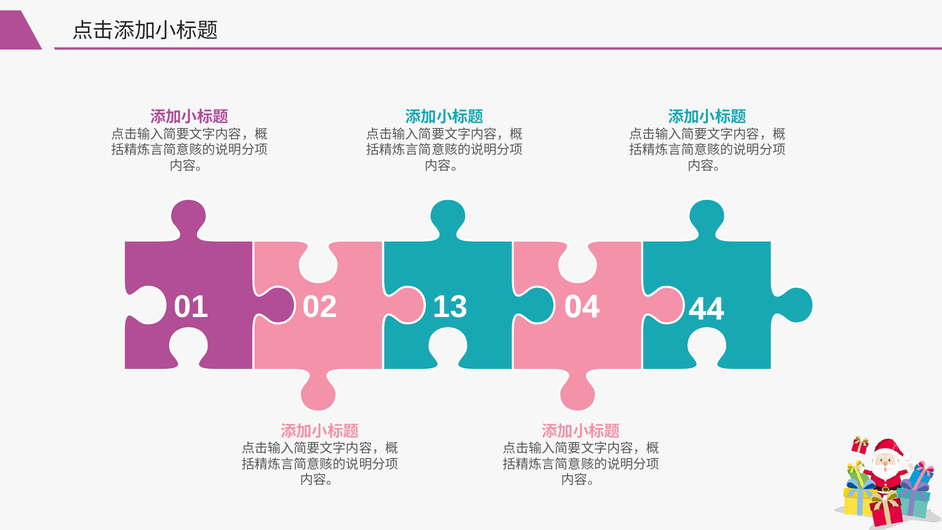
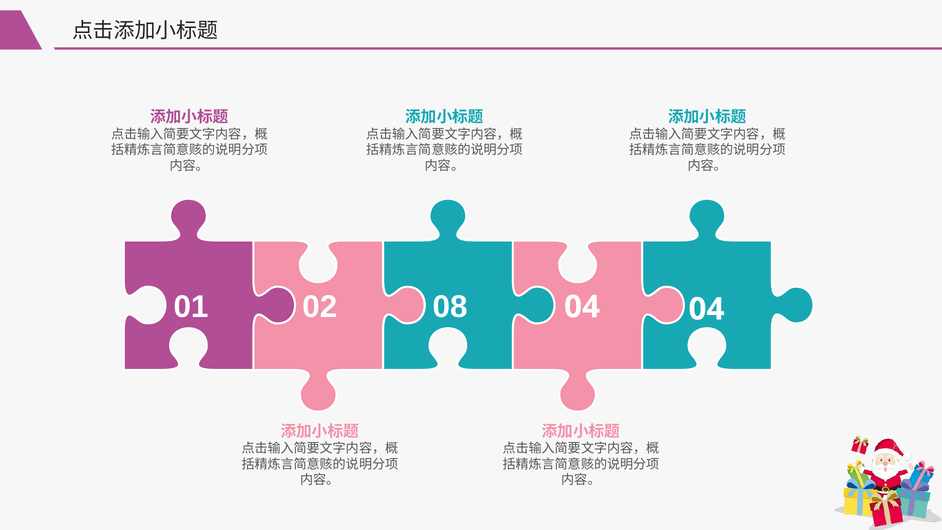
13: 13 -> 08
04 44: 44 -> 04
